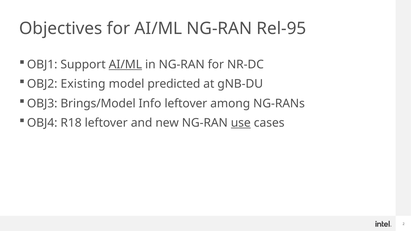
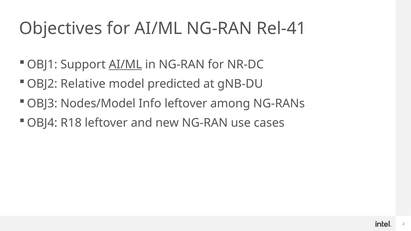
Rel-95: Rel-95 -> Rel-41
Existing: Existing -> Relative
Brings/Model: Brings/Model -> Nodes/Model
use underline: present -> none
